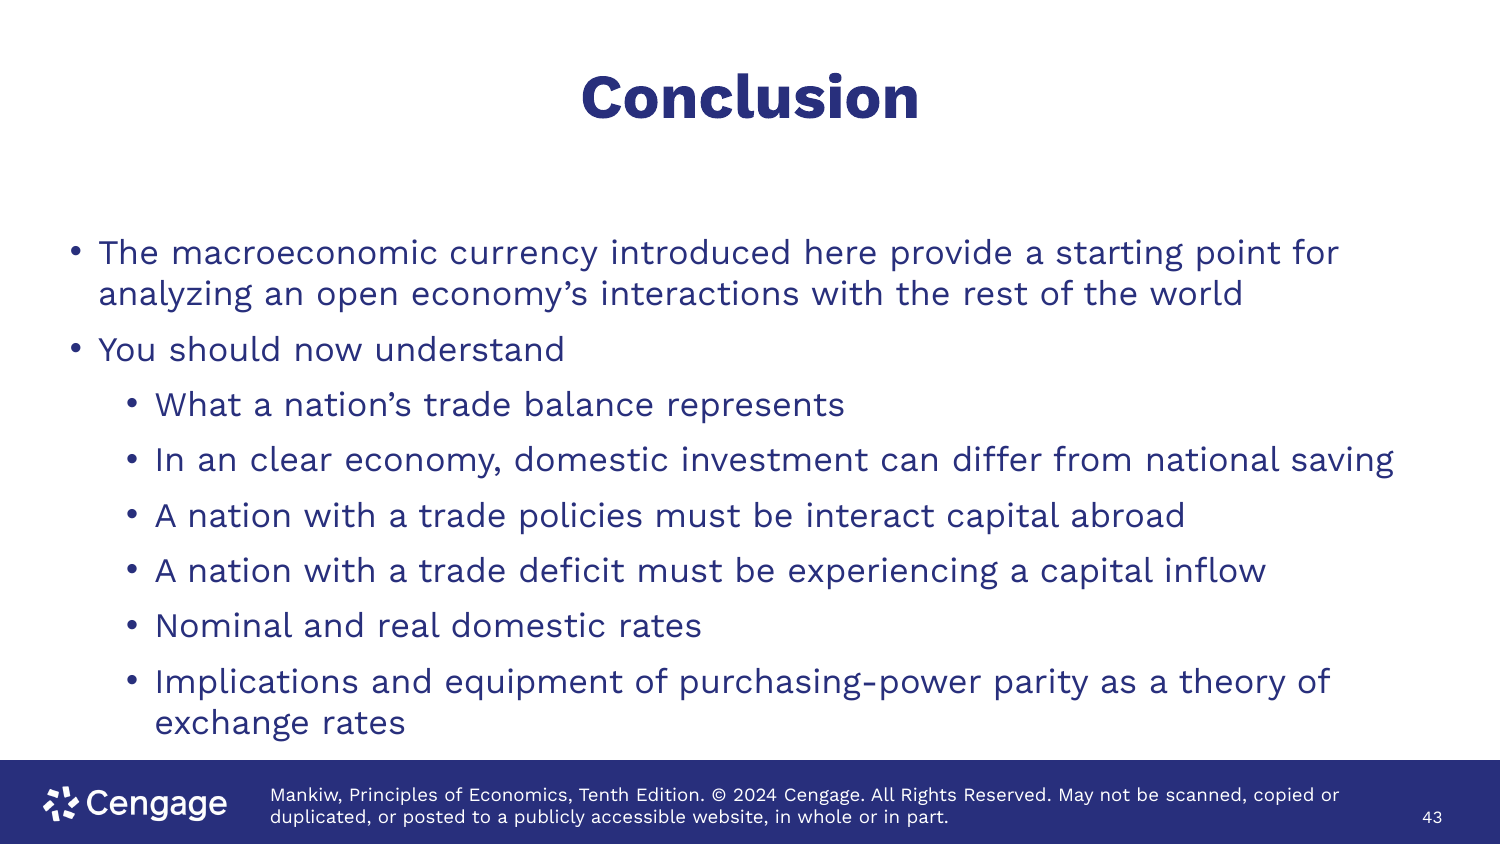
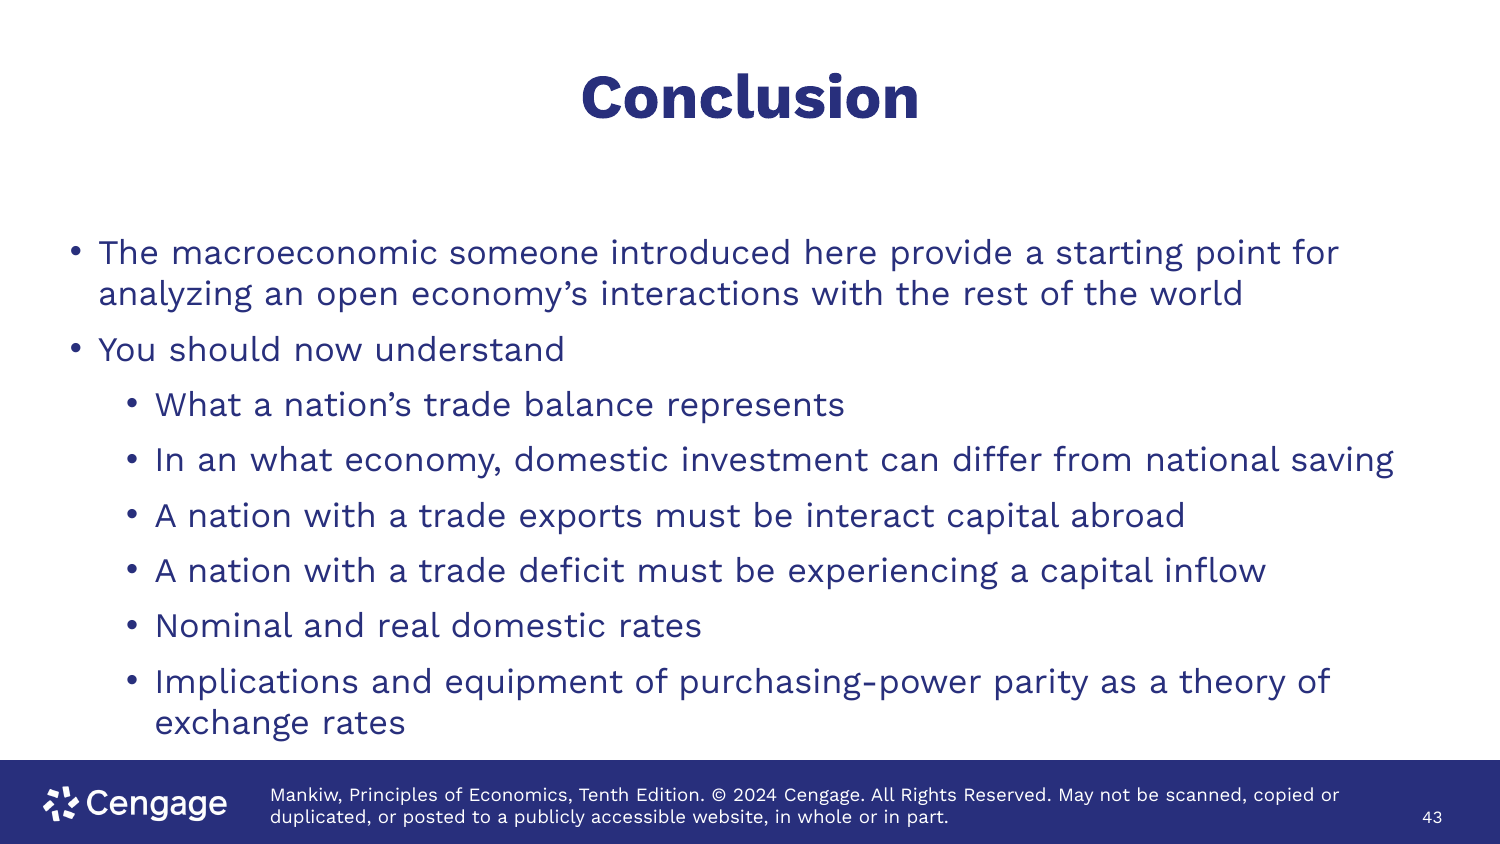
currency: currency -> someone
an clear: clear -> what
policies: policies -> exports
